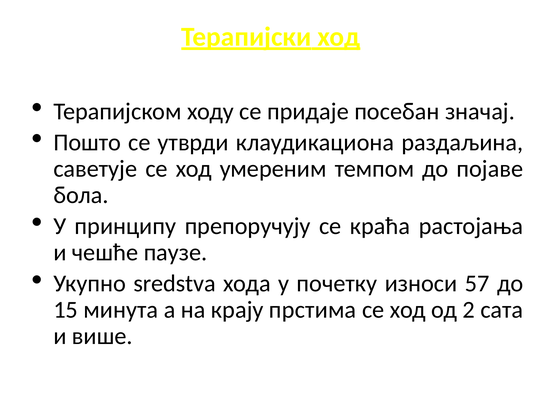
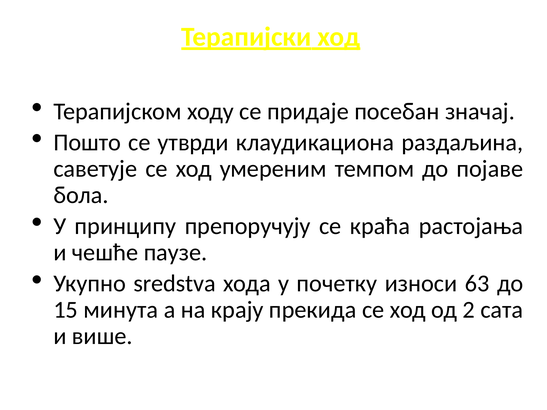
57: 57 -> 63
прстима: прстима -> прекида
